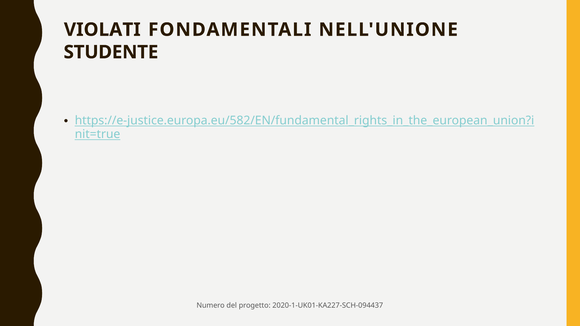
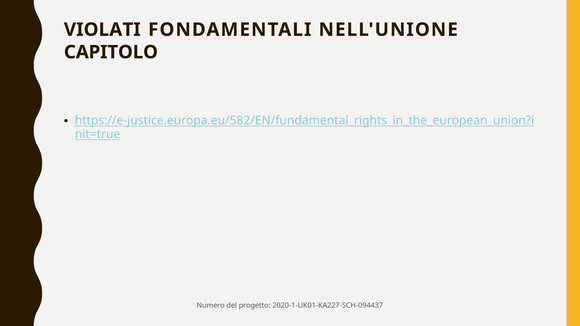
STUDENTE: STUDENTE -> CAPITOLO
